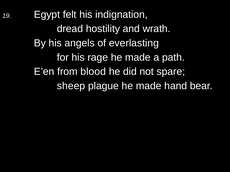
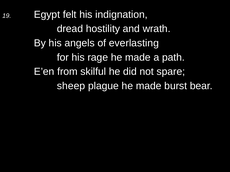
blood: blood -> skilful
hand: hand -> burst
